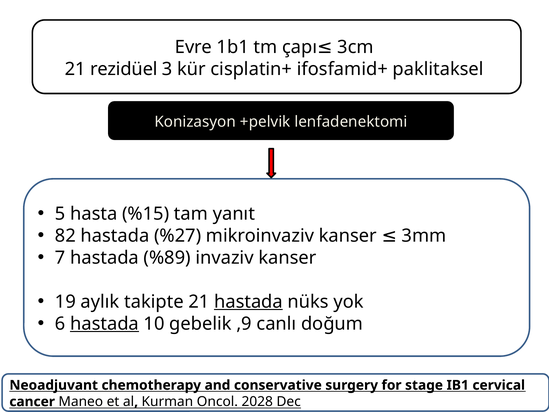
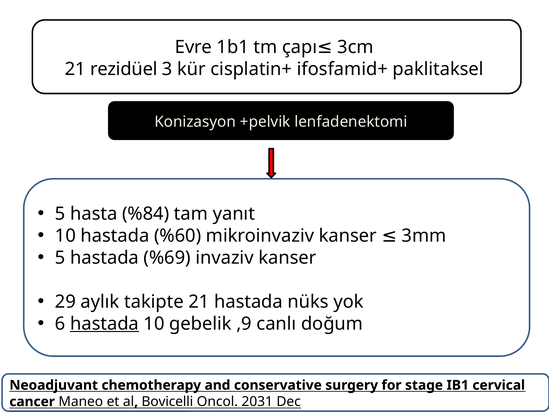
%15: %15 -> %84
82 at (65, 236): 82 -> 10
%27: %27 -> %60
7 at (60, 258): 7 -> 5
%89: %89 -> %69
19: 19 -> 29
hastada at (248, 302) underline: present -> none
Kurman: Kurman -> Bovicelli
2028: 2028 -> 2031
